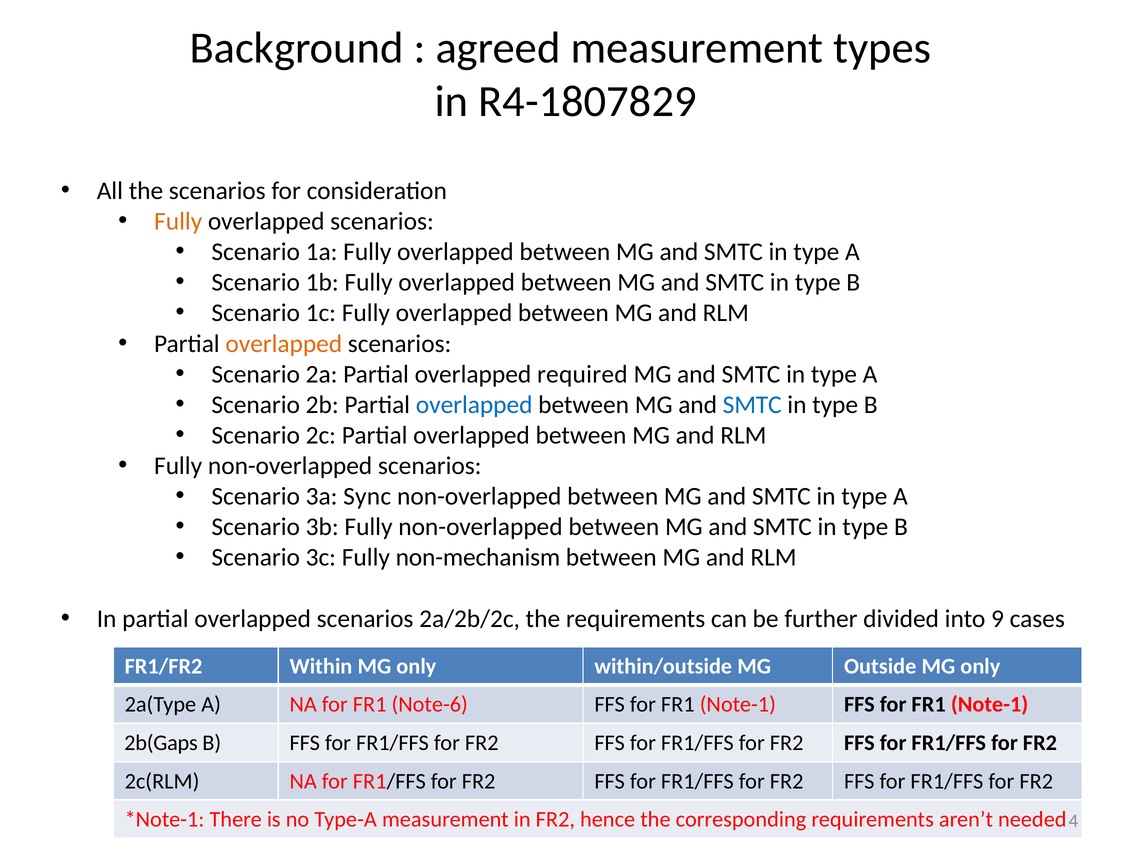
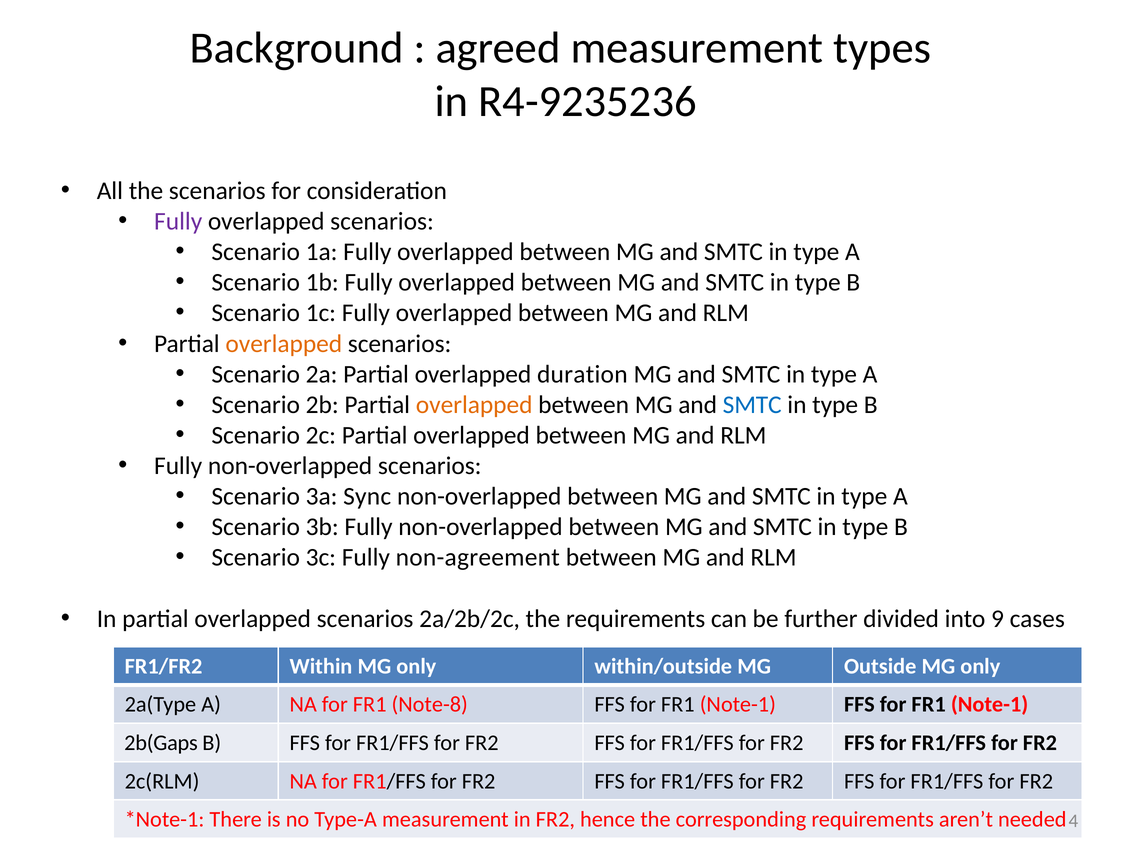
R4-1807829: R4-1807829 -> R4-9235236
Fully at (178, 221) colour: orange -> purple
required: required -> duration
overlapped at (474, 405) colour: blue -> orange
non-mechanism: non-mechanism -> non-agreement
Note-6: Note-6 -> Note-8
